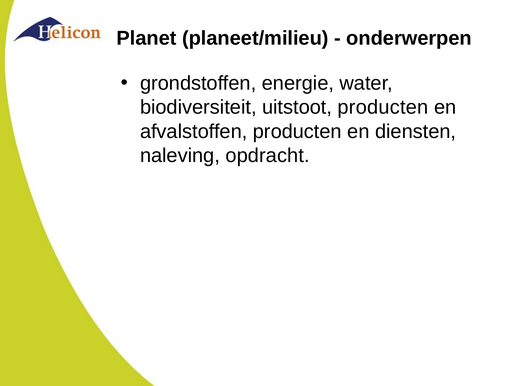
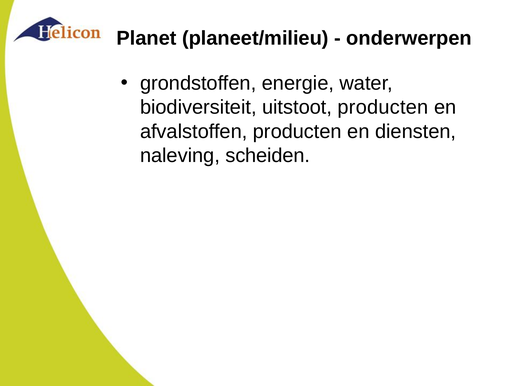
opdracht: opdracht -> scheiden
